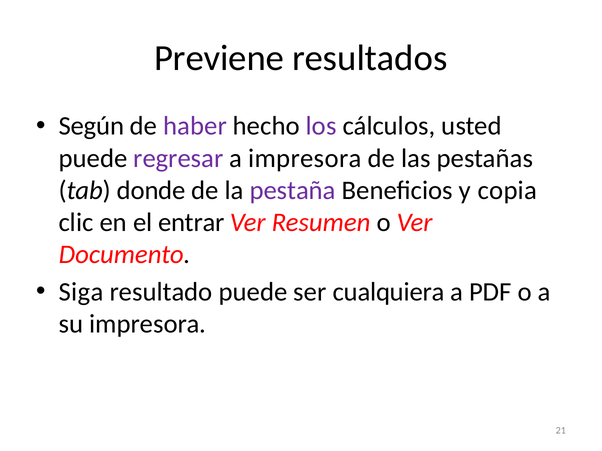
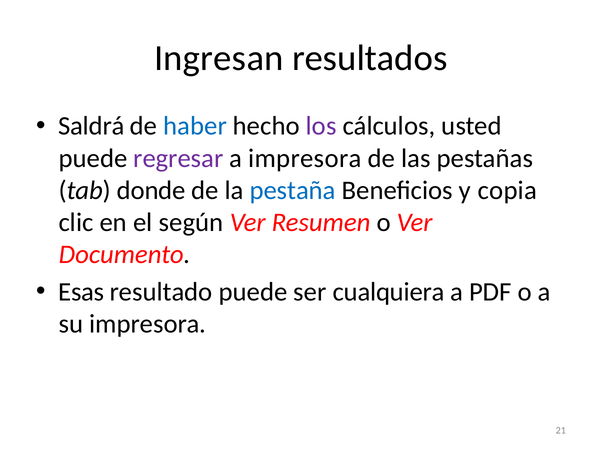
Previene: Previene -> Ingresan
Según: Según -> Saldrá
haber colour: purple -> blue
pestaña colour: purple -> blue
entrar: entrar -> según
Siga: Siga -> Esas
